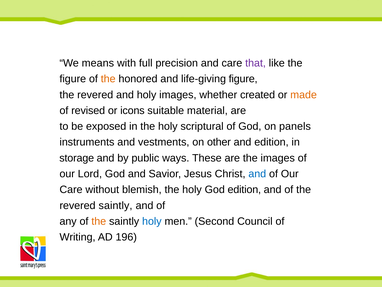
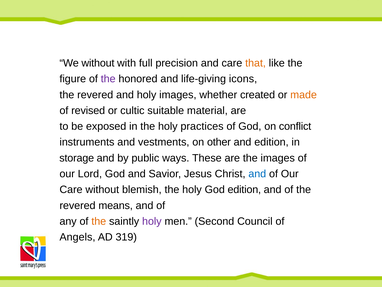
We means: means -> without
that colour: purple -> orange
the at (108, 79) colour: orange -> purple
life-giving figure: figure -> icons
icons: icons -> cultic
scriptural: scriptural -> practices
panels: panels -> conflict
revered saintly: saintly -> means
holy at (152, 221) colour: blue -> purple
Writing: Writing -> Angels
196: 196 -> 319
